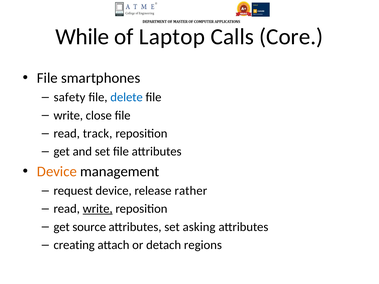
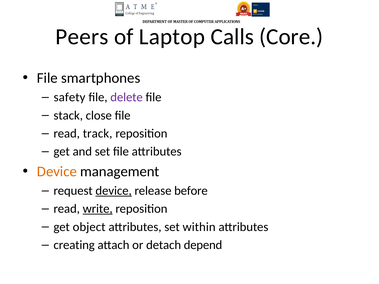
While: While -> Peers
delete colour: blue -> purple
write at (68, 115): write -> stack
device at (114, 191) underline: none -> present
rather: rather -> before
source: source -> object
asking: asking -> within
regions: regions -> depend
